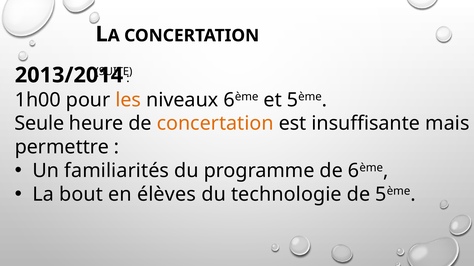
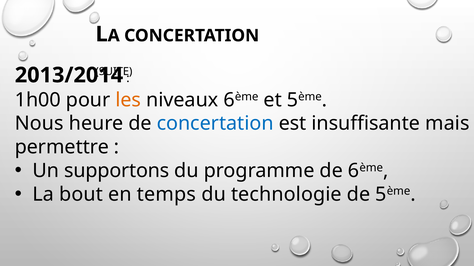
Seule: Seule -> Nous
concertation at (215, 124) colour: orange -> blue
familiarités: familiarités -> supportons
élèves: élèves -> temps
